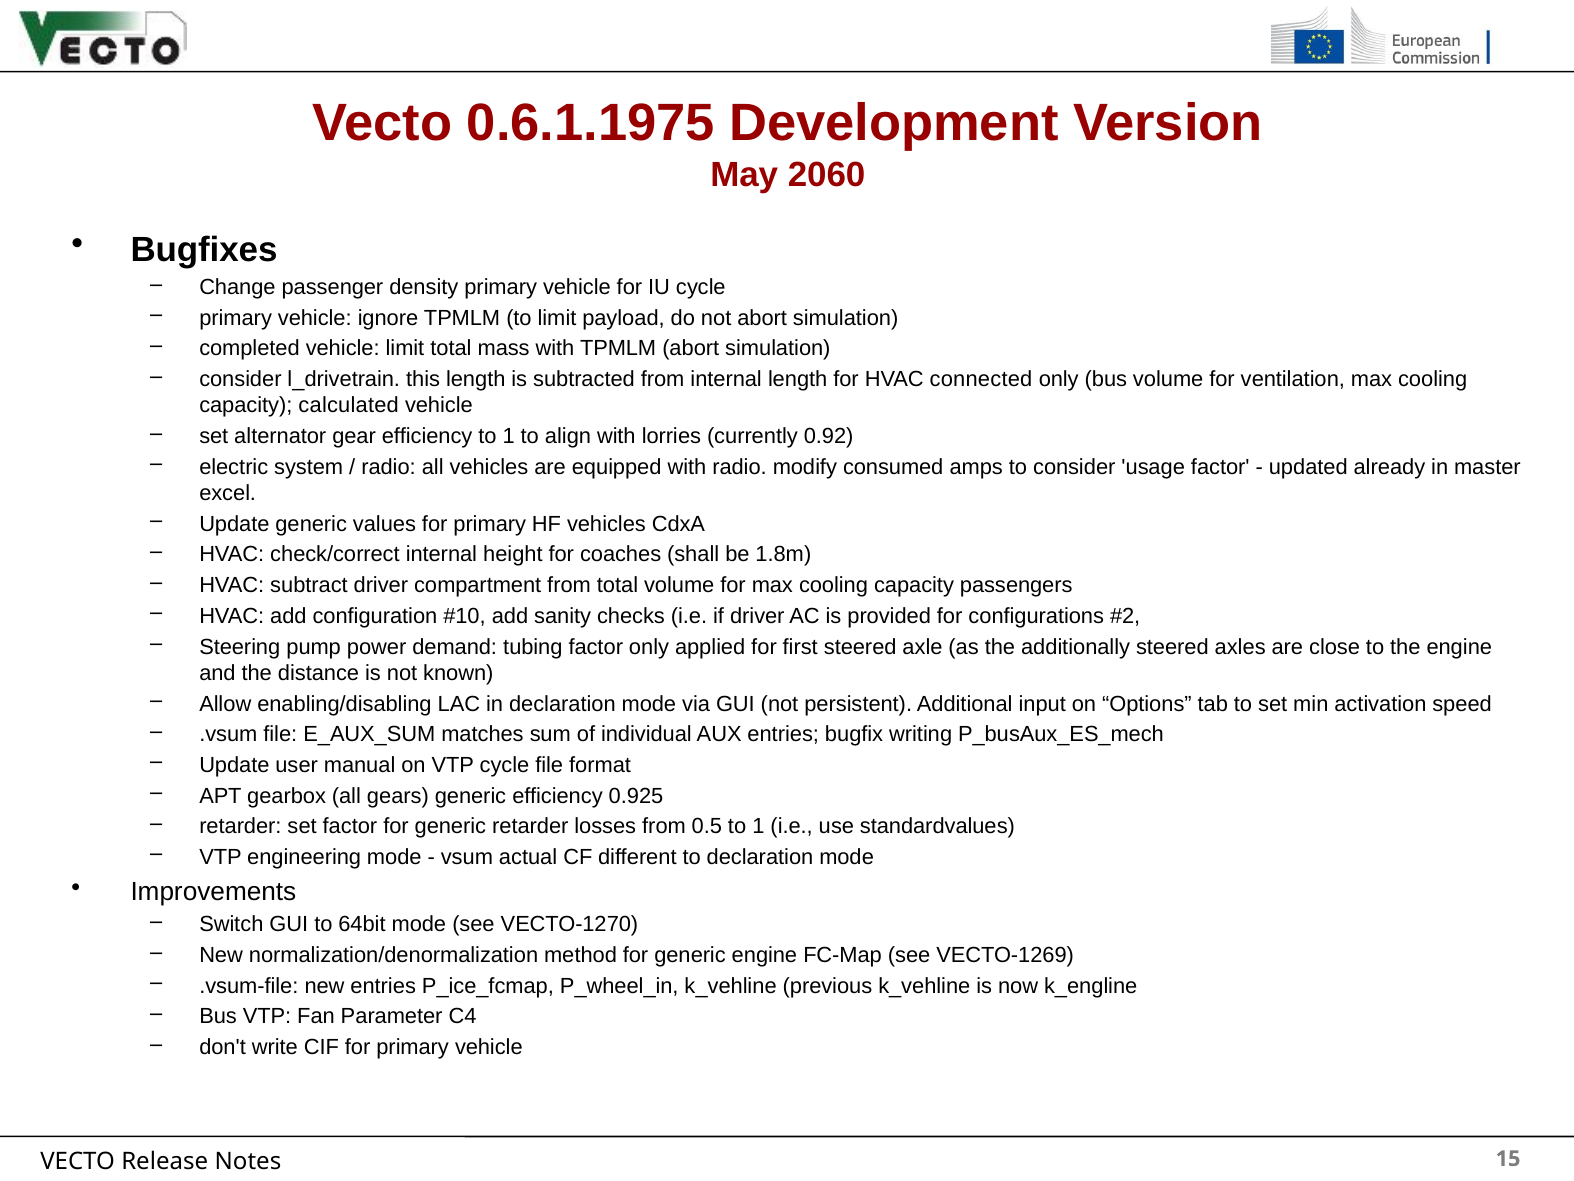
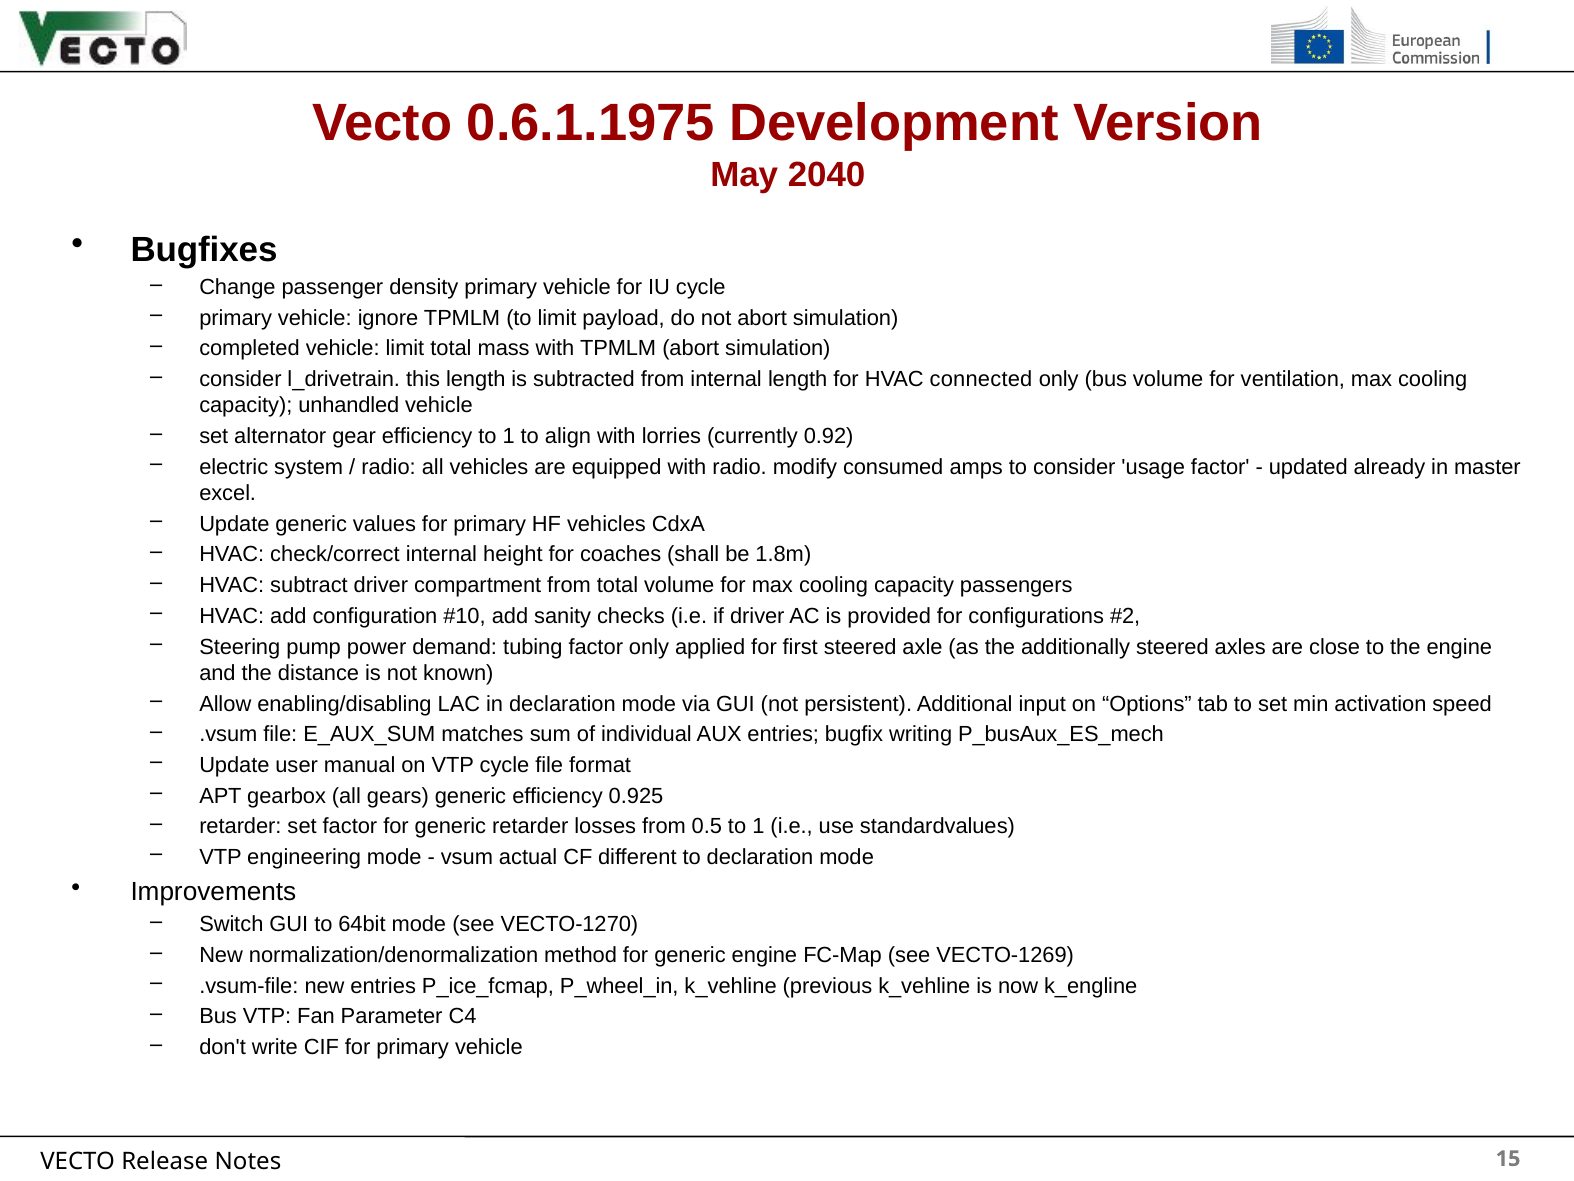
2060: 2060 -> 2040
calculated: calculated -> unhandled
